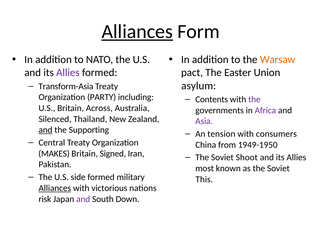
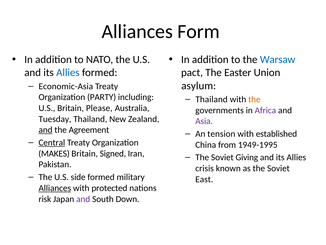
Alliances at (137, 32) underline: present -> none
Warsaw colour: orange -> blue
Allies at (68, 72) colour: purple -> blue
Transform-Asia: Transform-Asia -> Economic-Asia
Contents at (212, 99): Contents -> Thailand
the at (254, 99) colour: purple -> orange
Across: Across -> Please
Silenced: Silenced -> Tuesday
Supporting: Supporting -> Agreement
consumers: consumers -> established
Central underline: none -> present
1949-1950: 1949-1950 -> 1949-1995
Shoot: Shoot -> Giving
most: most -> crisis
This: This -> East
victorious: victorious -> protected
